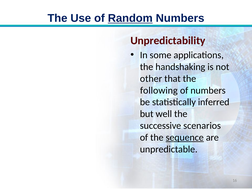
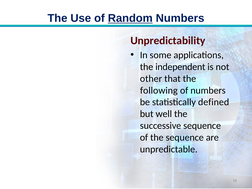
handshaking: handshaking -> independent
inferred: inferred -> defined
successive scenarios: scenarios -> sequence
sequence at (185, 137) underline: present -> none
